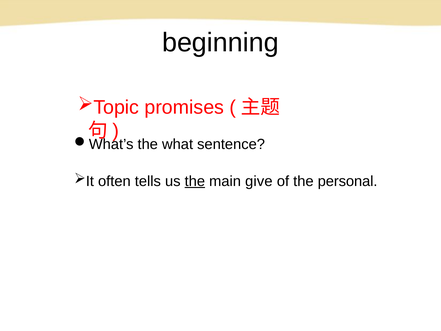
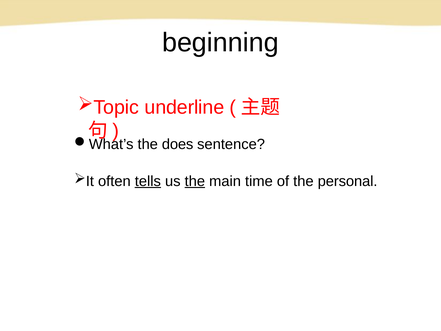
promises: promises -> underline
what: what -> does
tells underline: none -> present
give: give -> time
